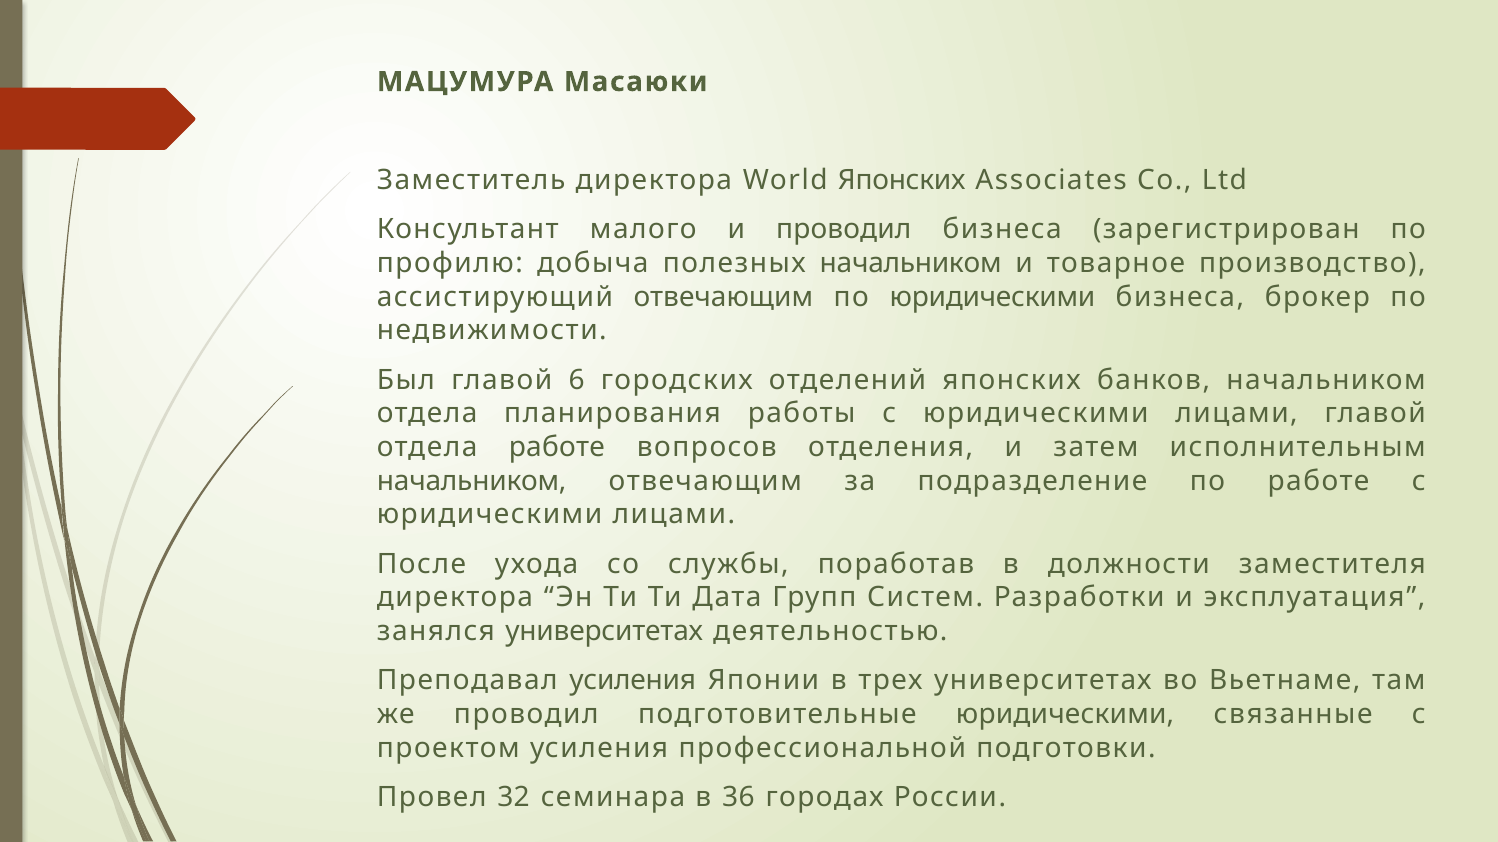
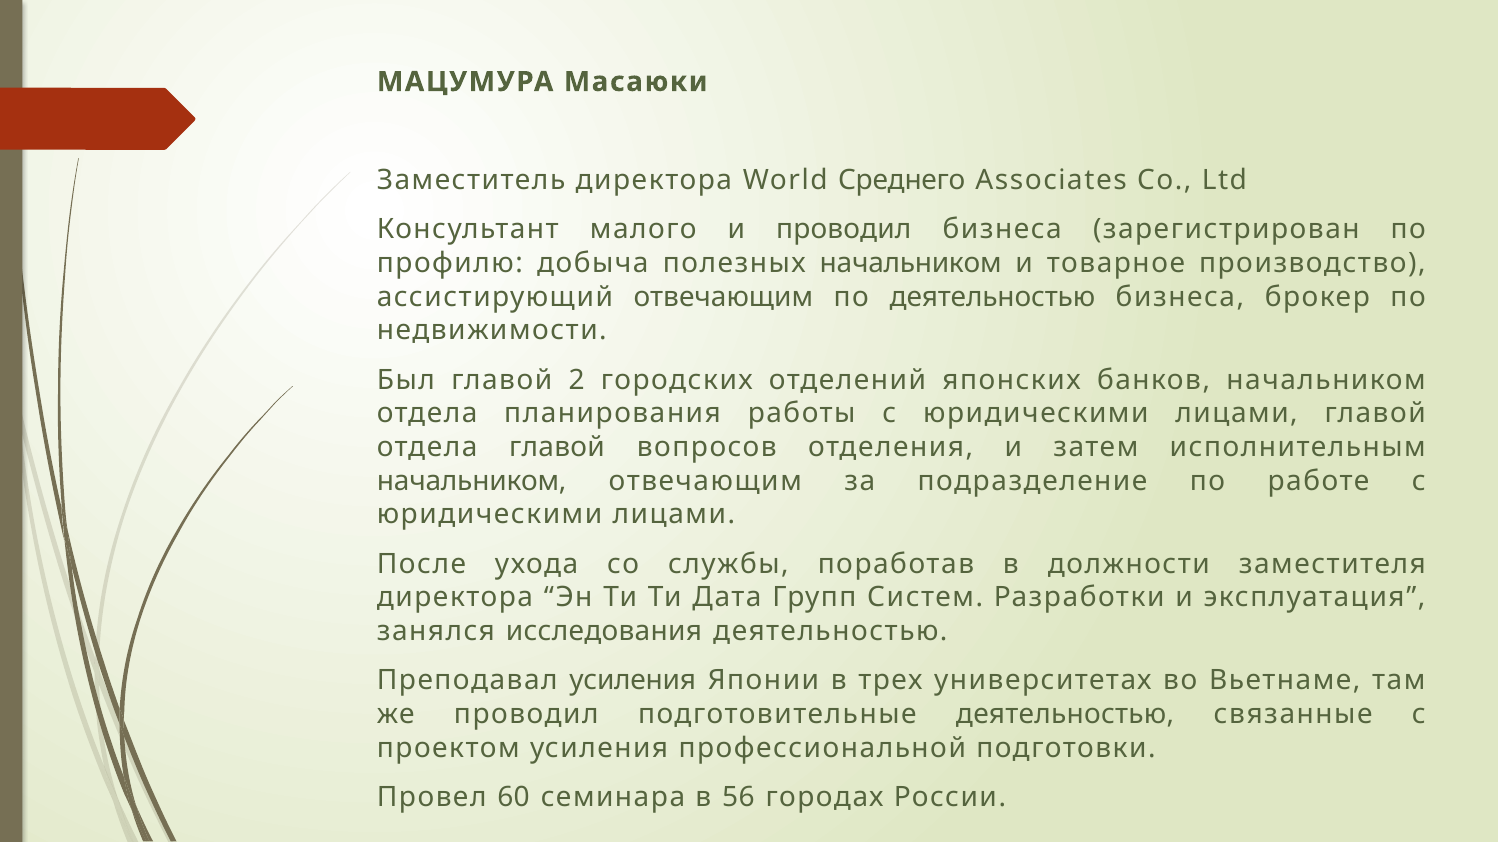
World Японских: Японских -> Среднего
по юридическими: юридическими -> деятельностью
6: 6 -> 2
отдела работе: работе -> главой
занялся университетах: университетах -> исследования
подготовительные юридическими: юридическими -> деятельностью
32: 32 -> 60
36: 36 -> 56
